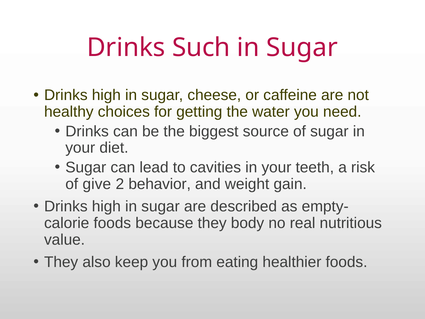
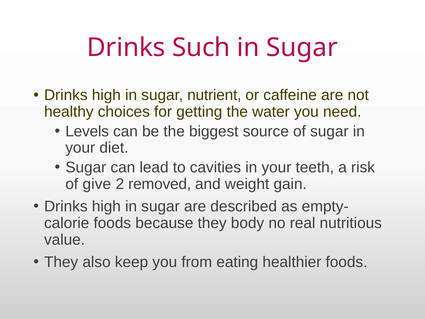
cheese: cheese -> nutrient
Drinks at (87, 131): Drinks -> Levels
behavior: behavior -> removed
